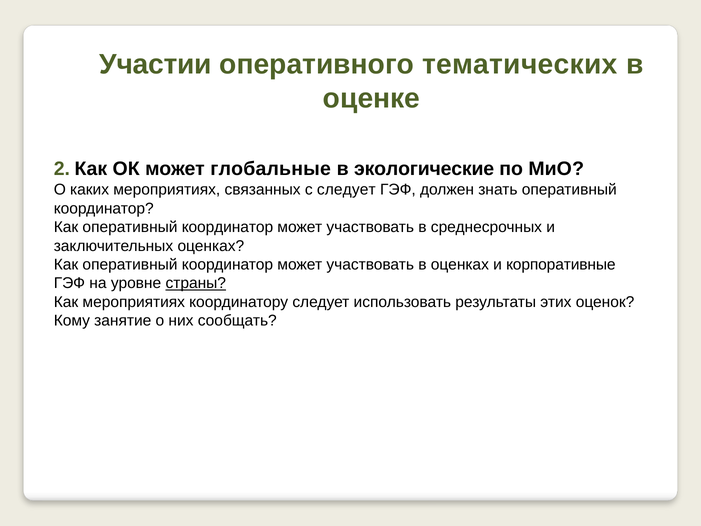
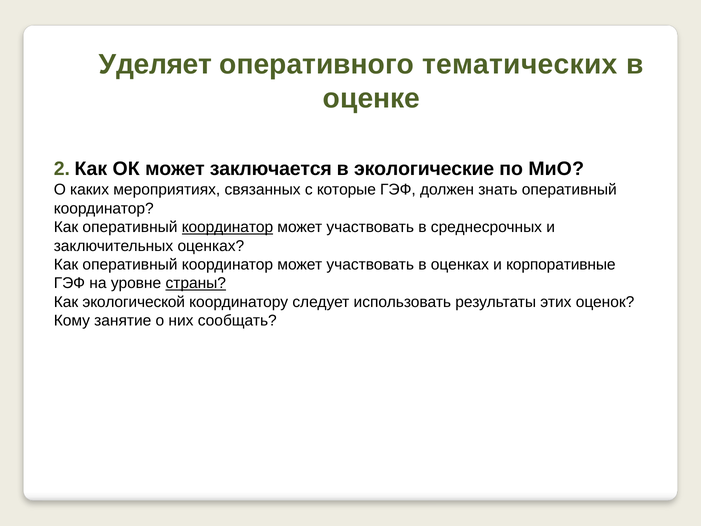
Участии: Участии -> Уделяет
глобальные: глобальные -> заключается
с следует: следует -> которые
координатор at (228, 227) underline: none -> present
Как мероприятиях: мероприятиях -> экологической
